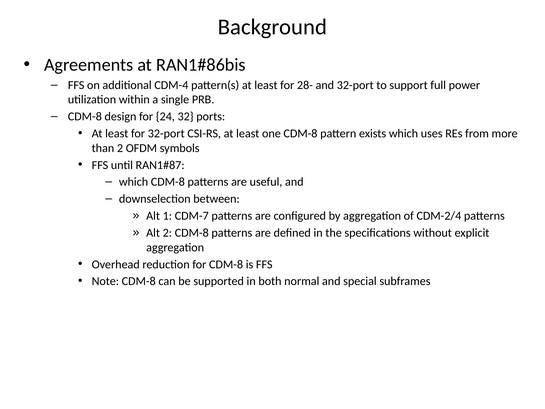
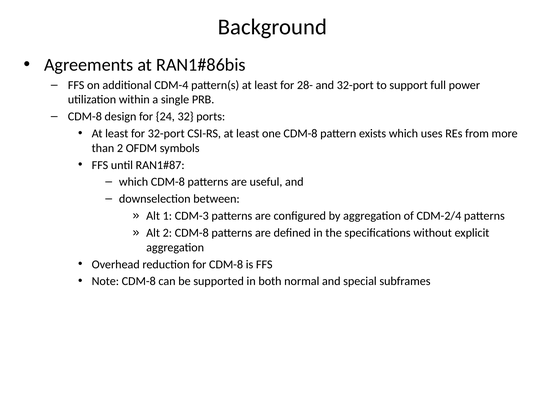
CDM-7: CDM-7 -> CDM-3
